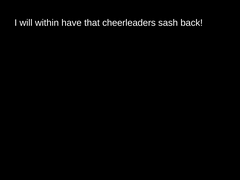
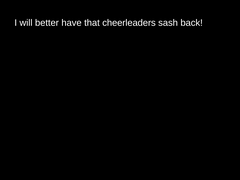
within: within -> better
